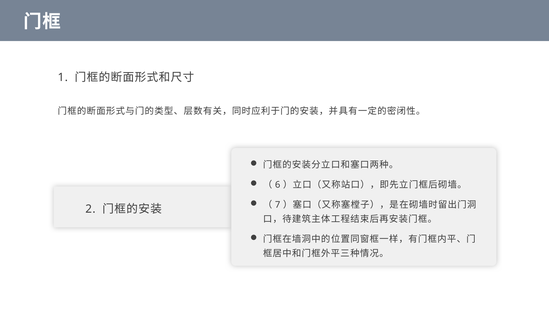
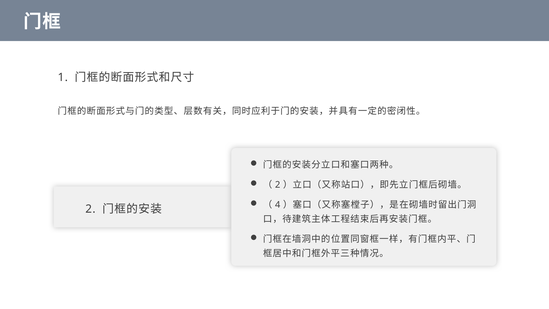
6 at (278, 185): 6 -> 2
7: 7 -> 4
